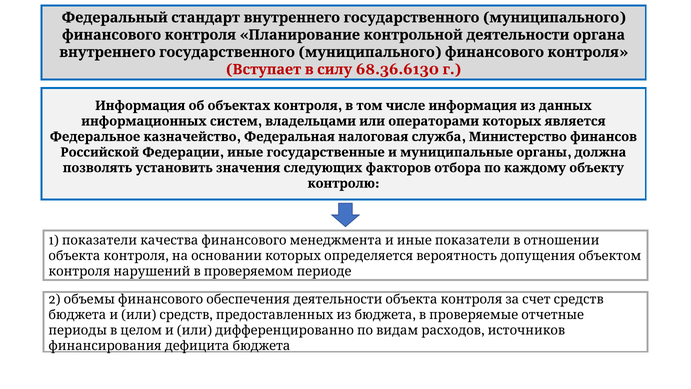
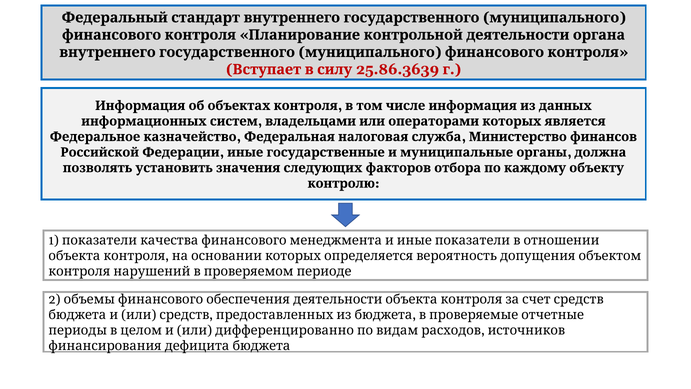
68.36.6130: 68.36.6130 -> 25.86.3639
